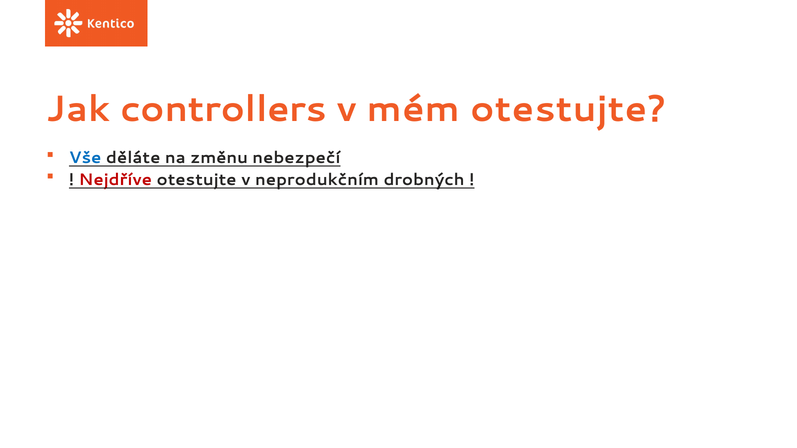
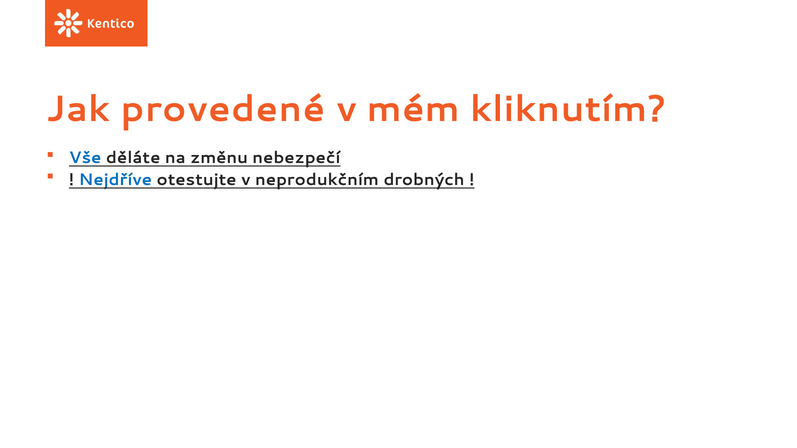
controllers: controllers -> provedené
mém otestujte: otestujte -> kliknutím
Nejdříve colour: red -> blue
